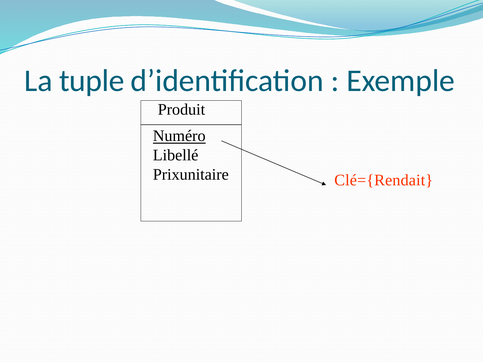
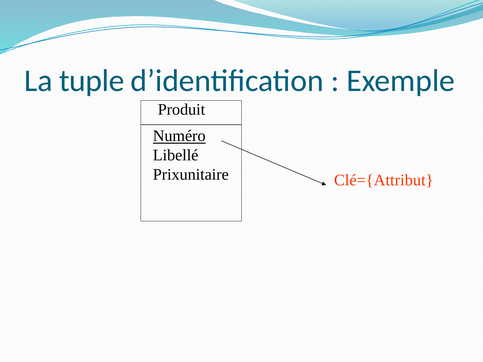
Clé={Rendait: Clé={Rendait -> Clé={Attribut
